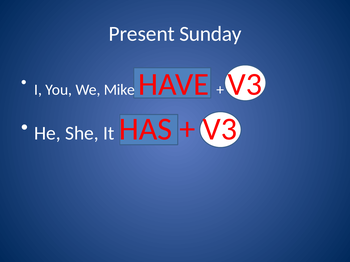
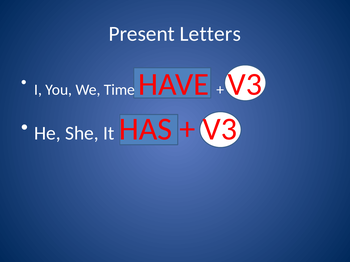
Sunday: Sunday -> Letters
Mike: Mike -> Time
